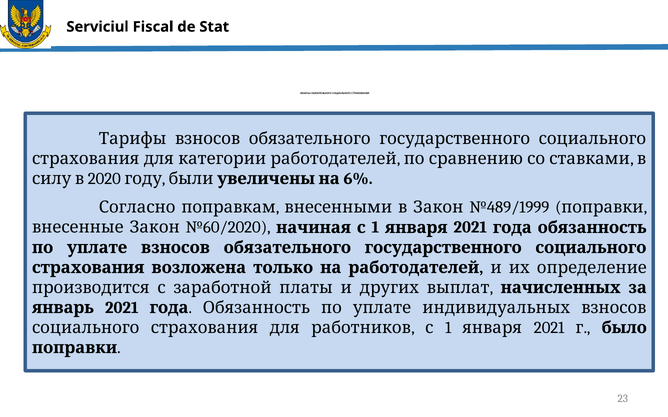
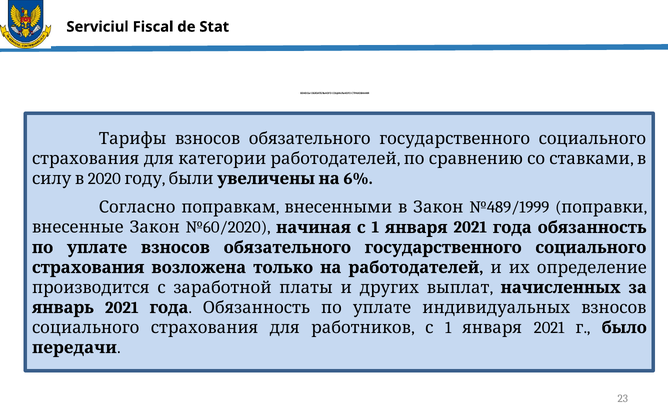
поправки at (75, 348): поправки -> передачи
